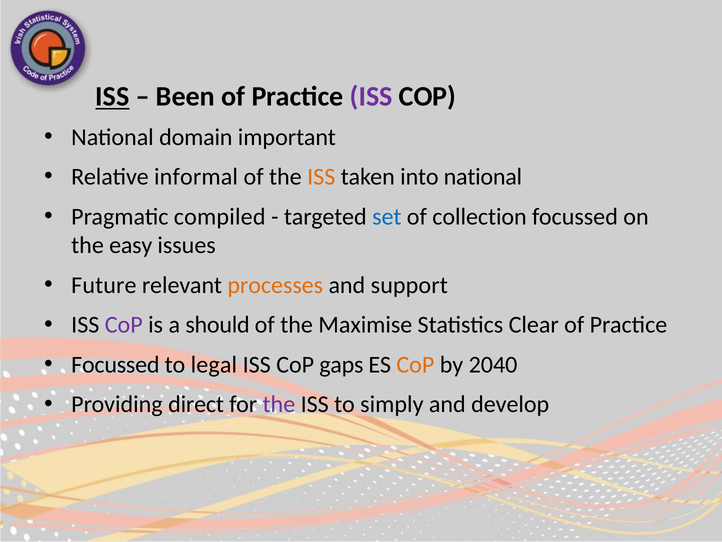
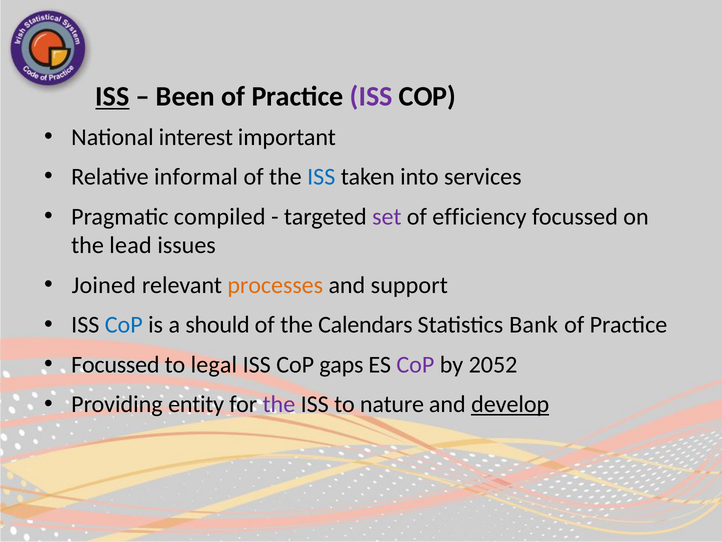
domain: domain -> interest
ISS at (321, 177) colour: orange -> blue
into national: national -> services
set colour: blue -> purple
collection: collection -> efficiency
easy: easy -> lead
Future: Future -> Joined
CoP at (124, 325) colour: purple -> blue
Maximise: Maximise -> Calendars
Clear: Clear -> Bank
CoP at (415, 364) colour: orange -> purple
2040: 2040 -> 2052
direct: direct -> entity
simply: simply -> nature
develop underline: none -> present
